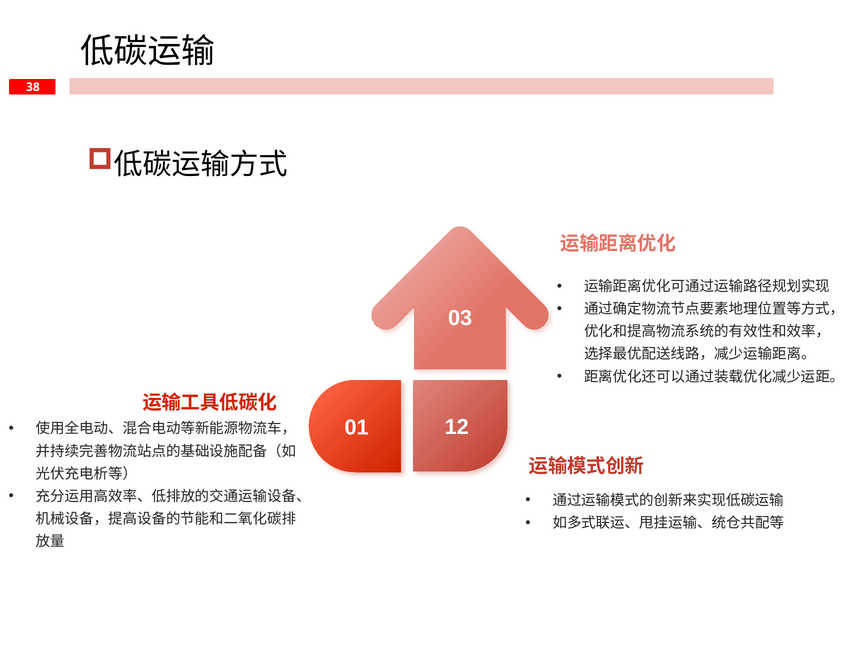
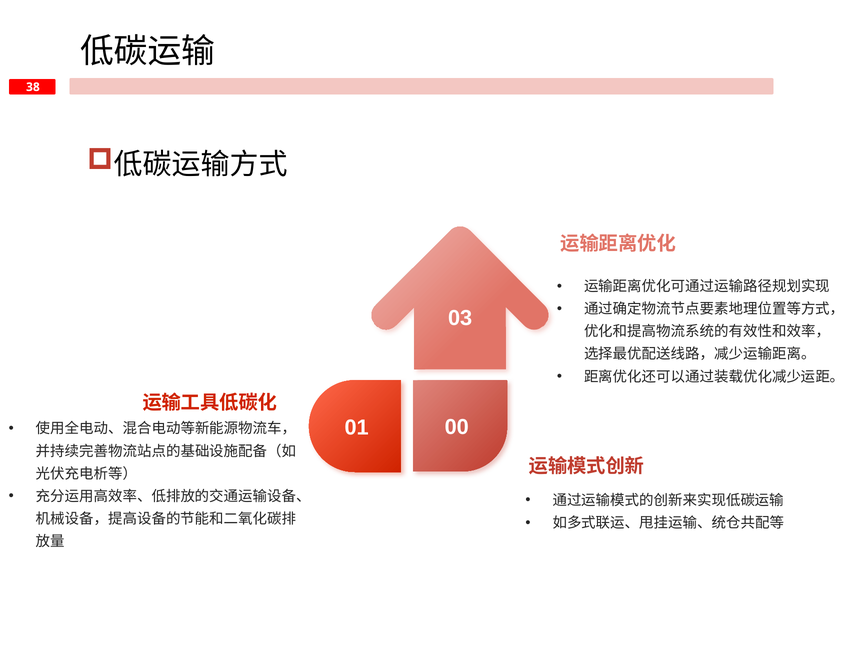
12: 12 -> 00
